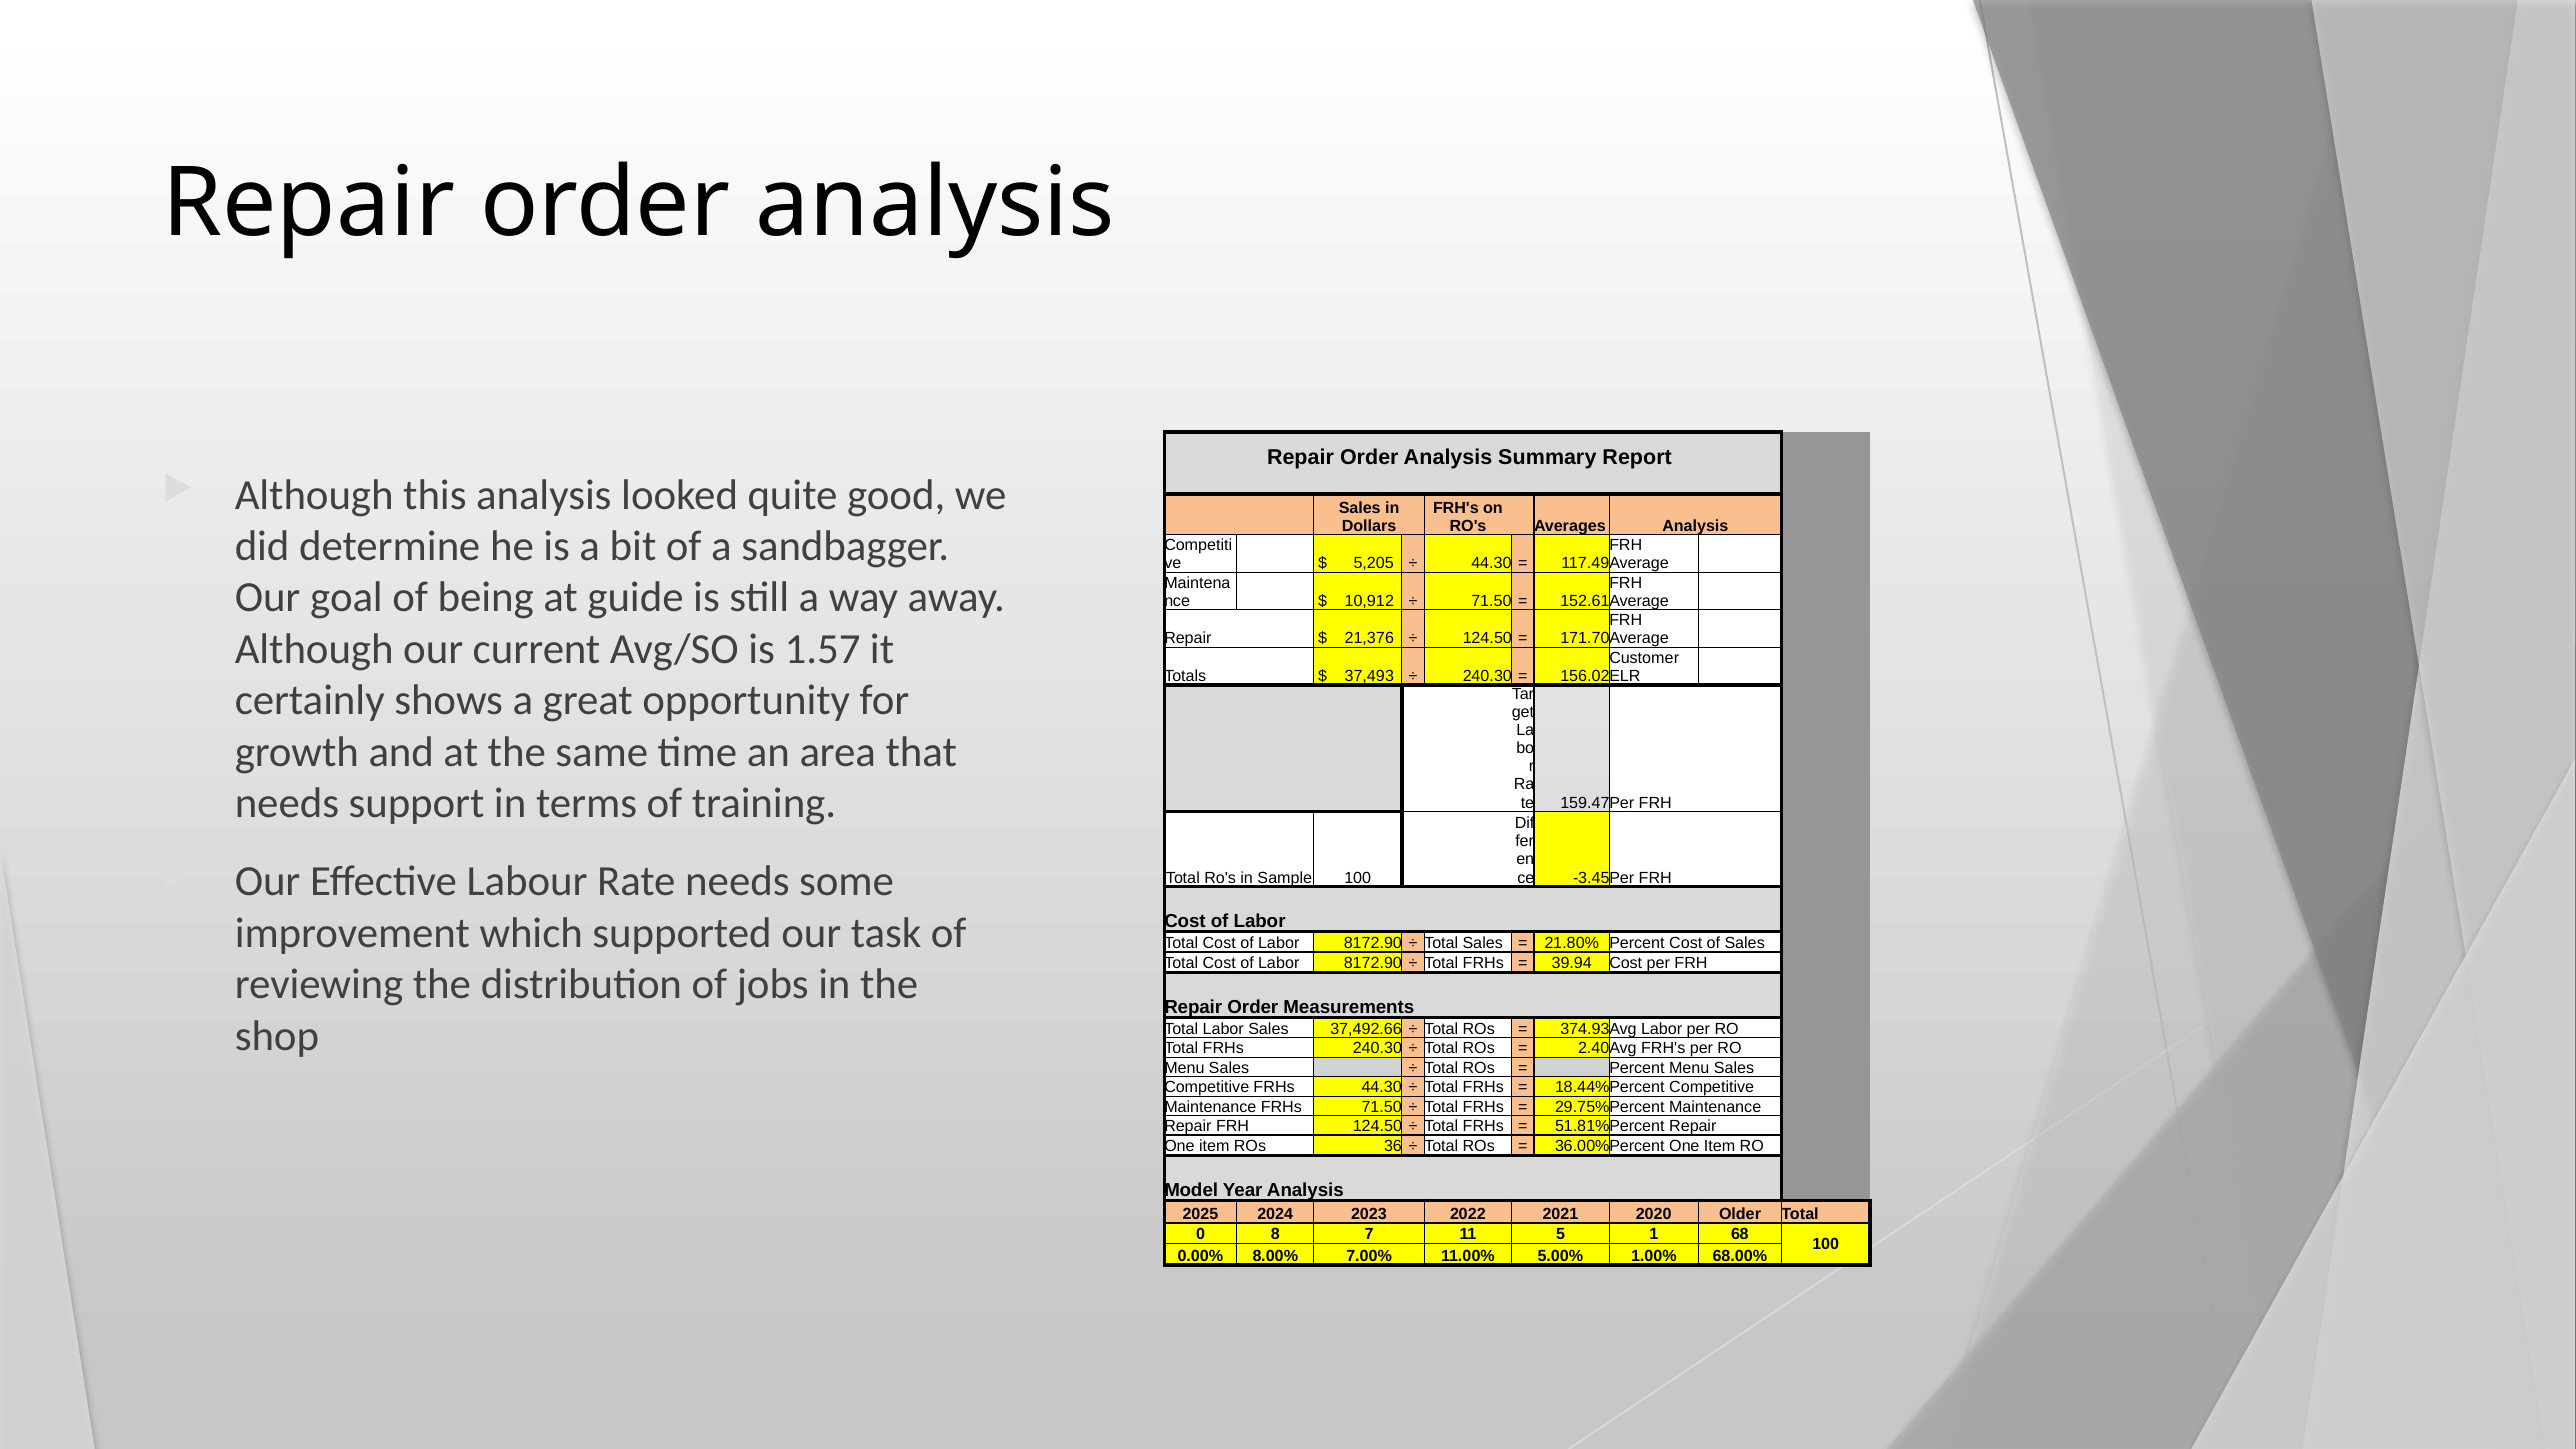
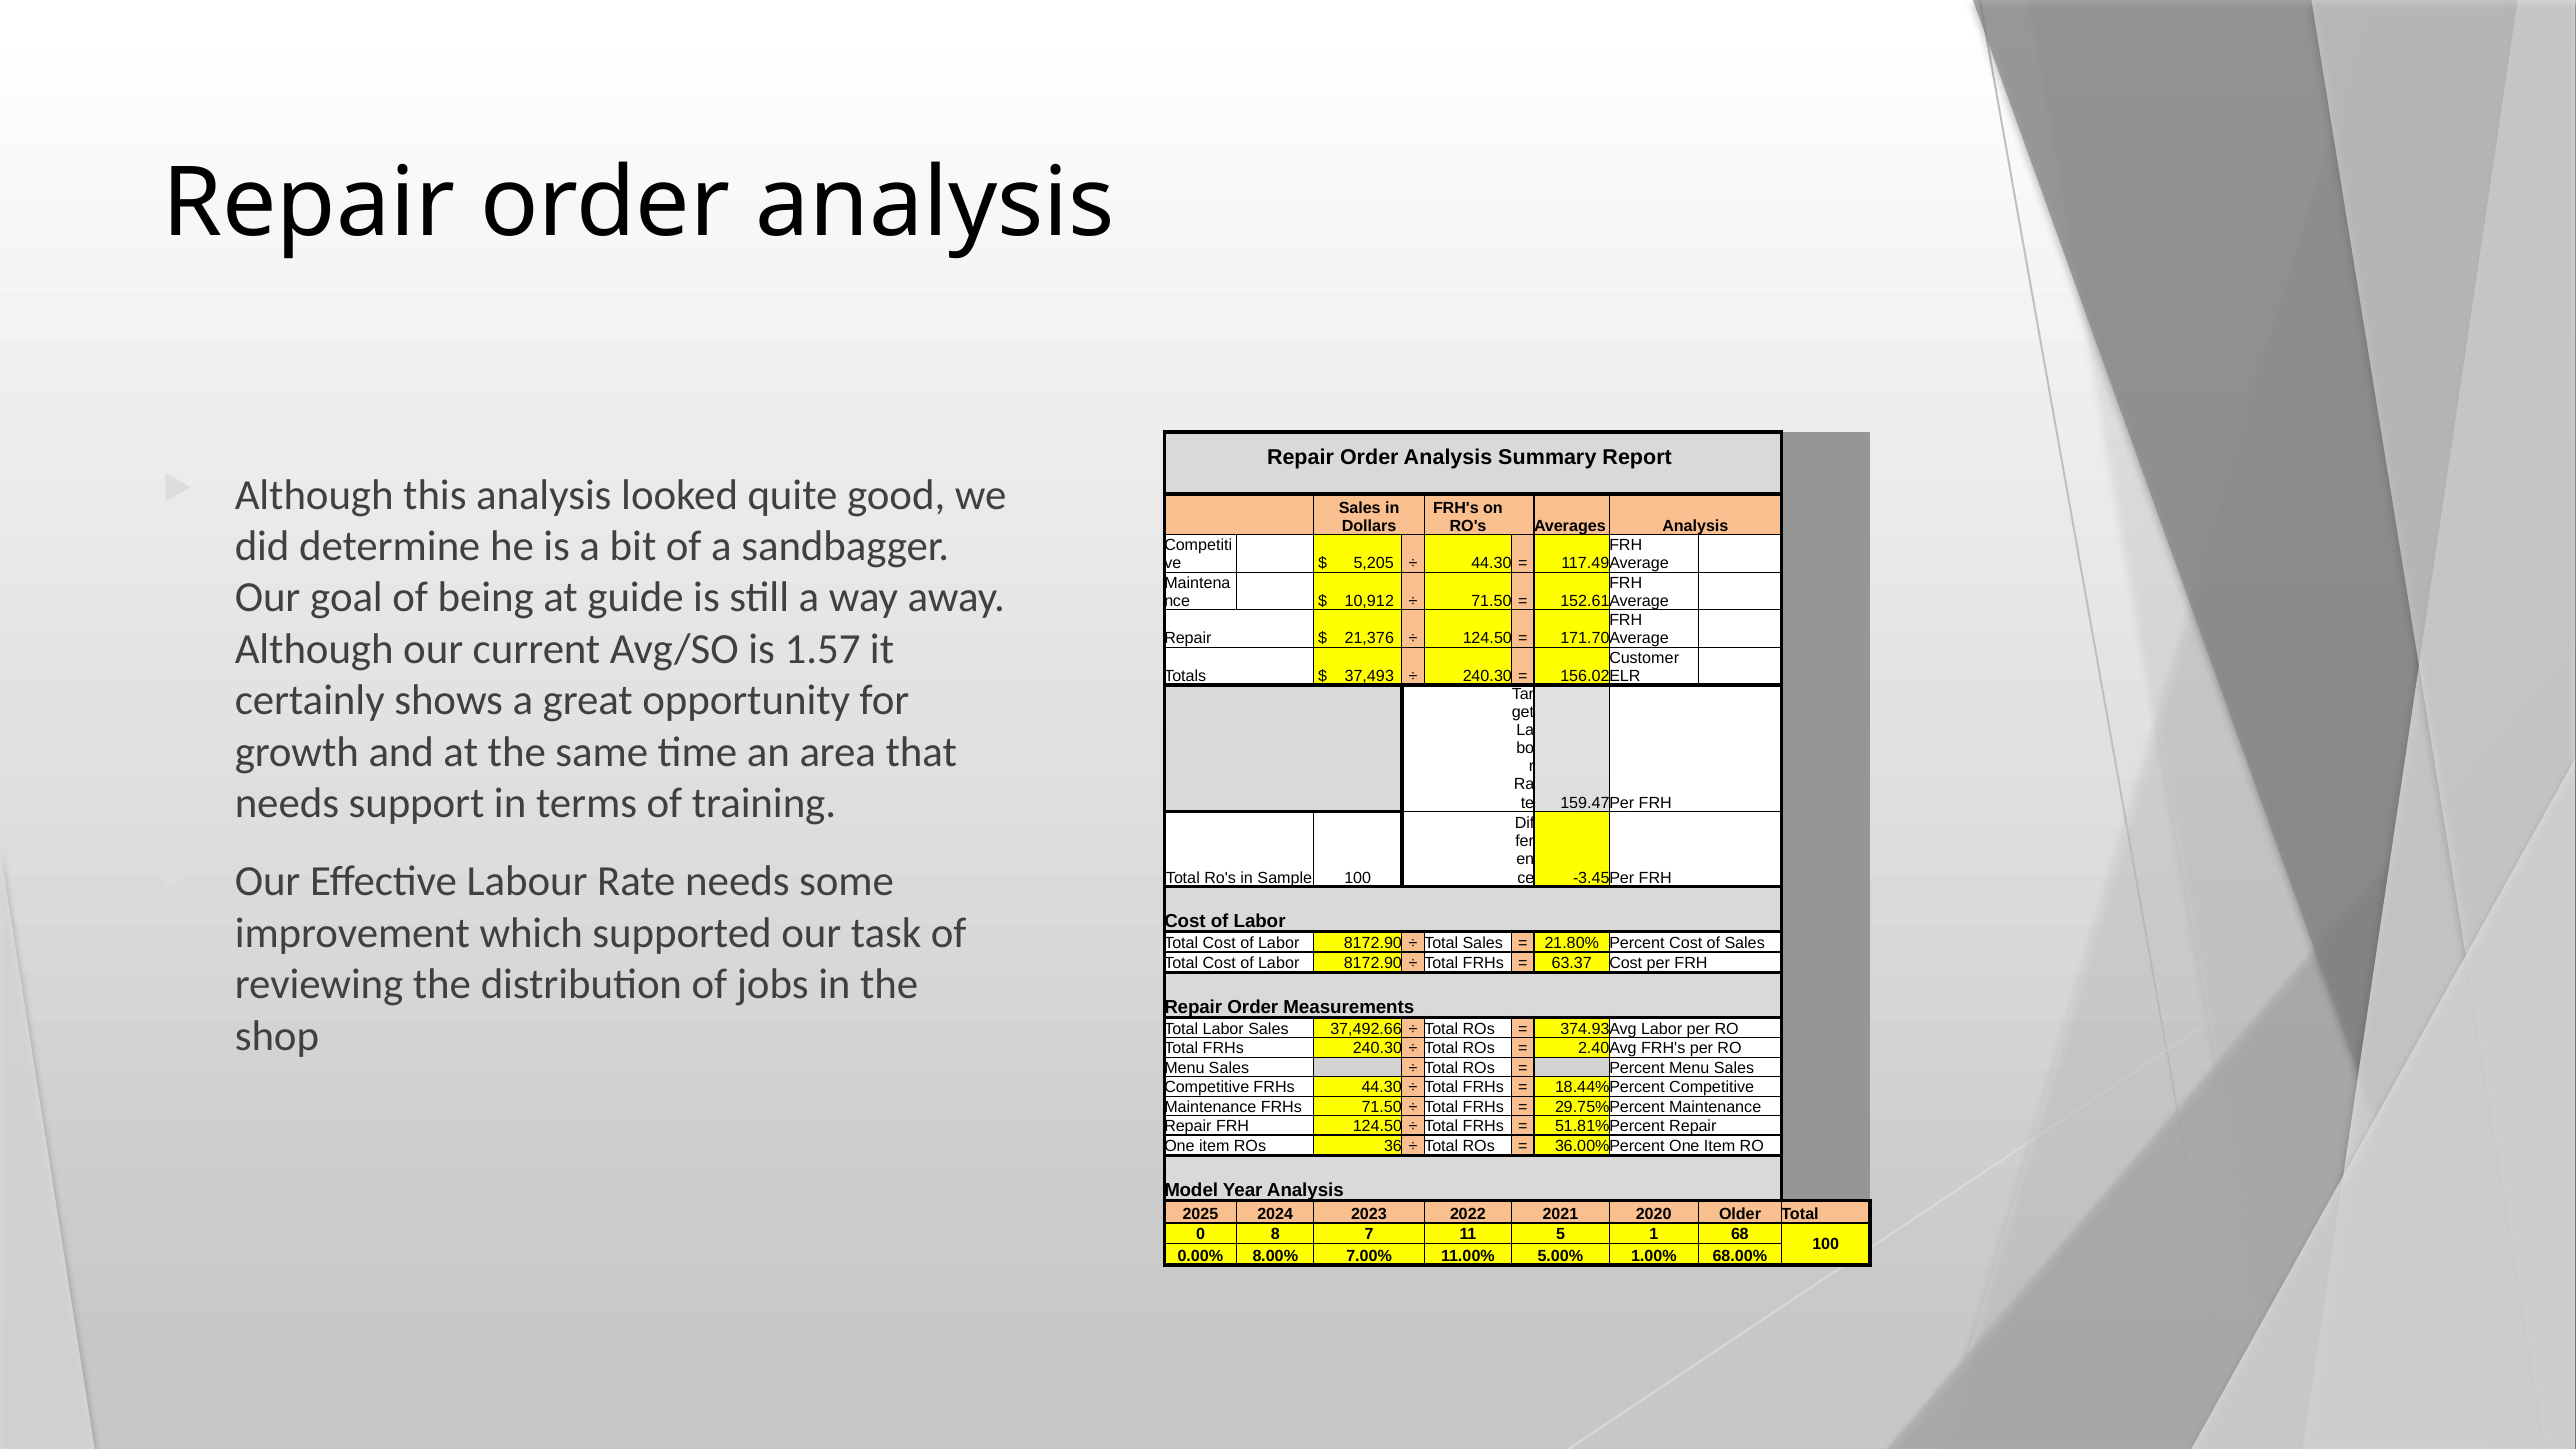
39.94: 39.94 -> 63.37
